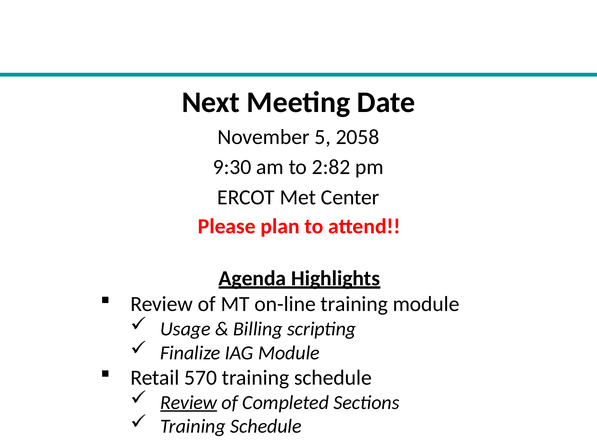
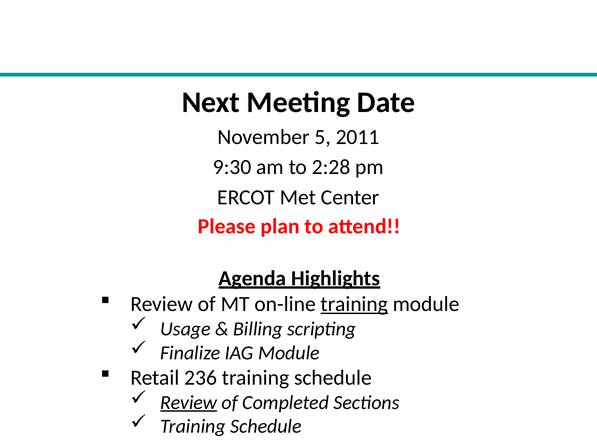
2058: 2058 -> 2011
2:82: 2:82 -> 2:28
training at (354, 304) underline: none -> present
570: 570 -> 236
